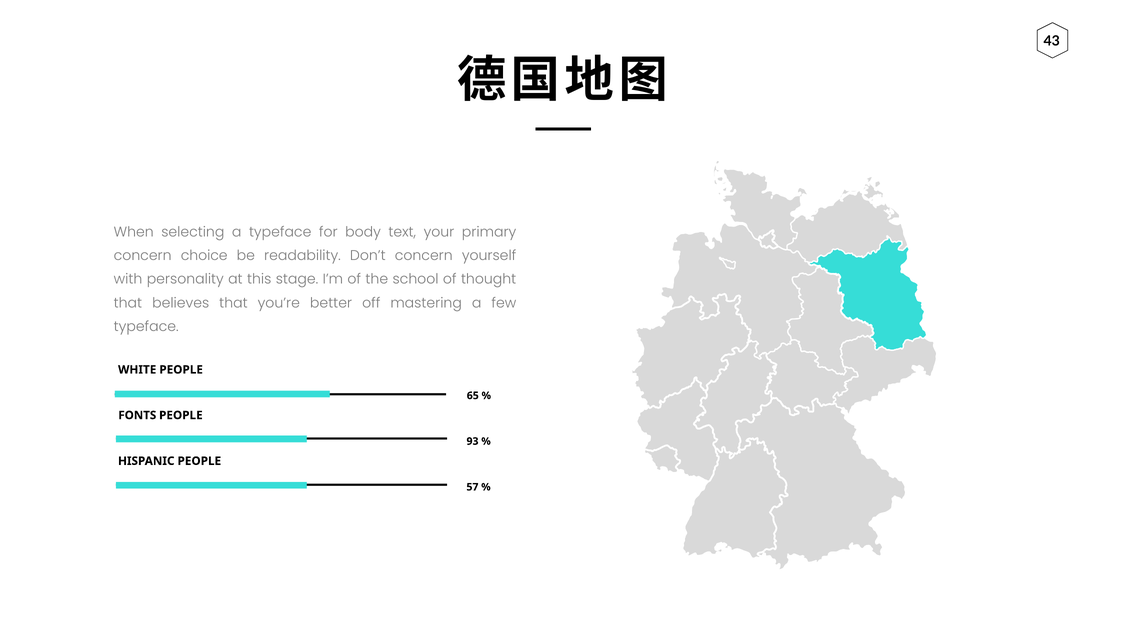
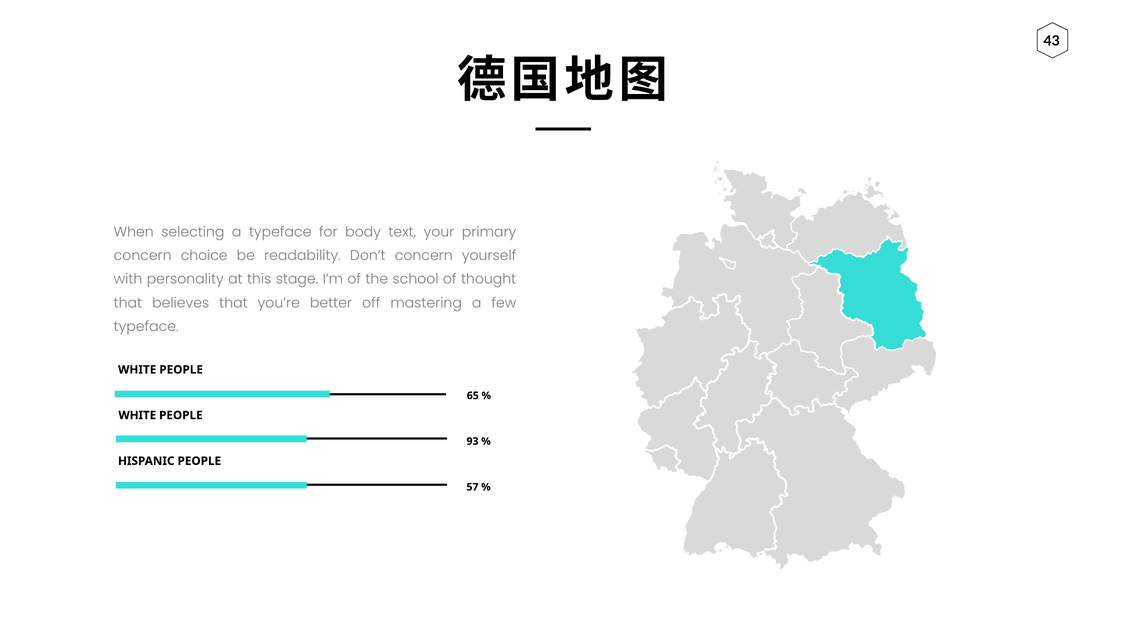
FONTS at (137, 415): FONTS -> WHITE
